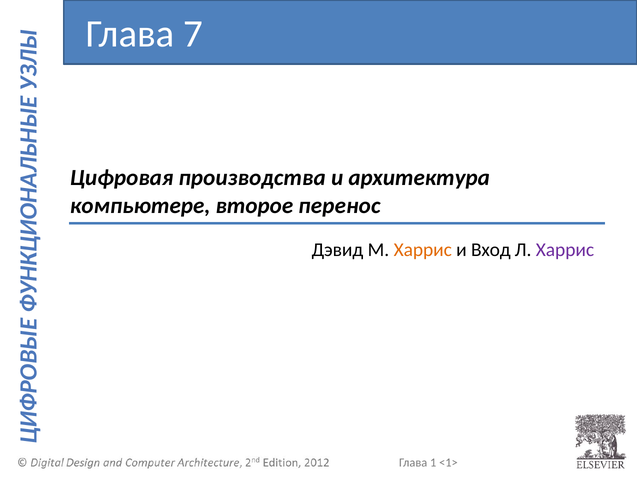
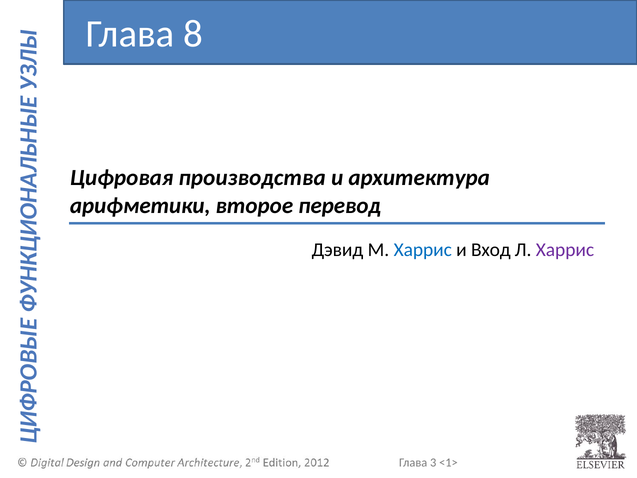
7: 7 -> 8
компьютере: компьютере -> арифметики
перенос: перенос -> перевод
Харрис at (423, 250) colour: orange -> blue
1: 1 -> 3
